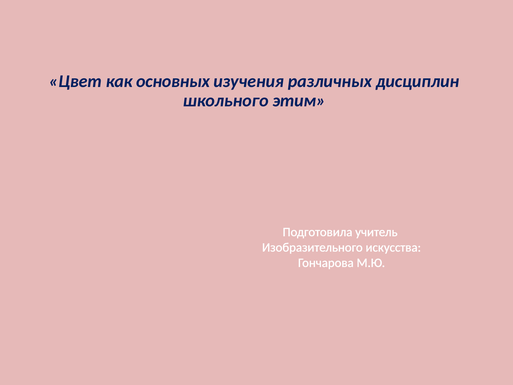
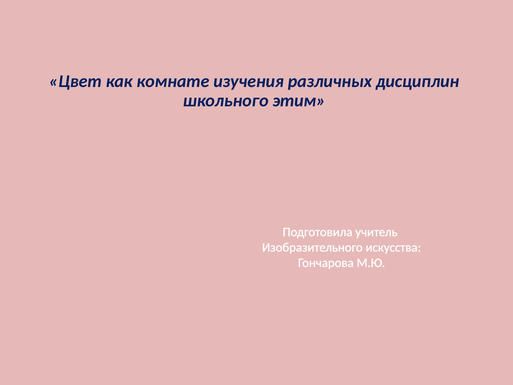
основных: основных -> комнате
